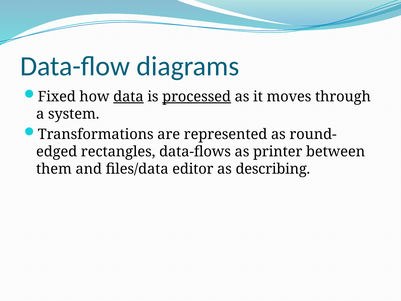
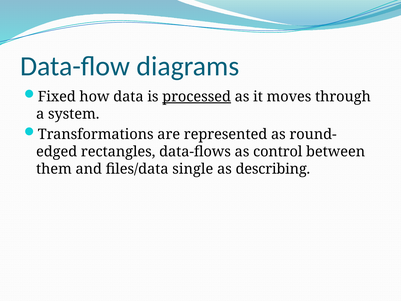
data underline: present -> none
printer: printer -> control
editor: editor -> single
